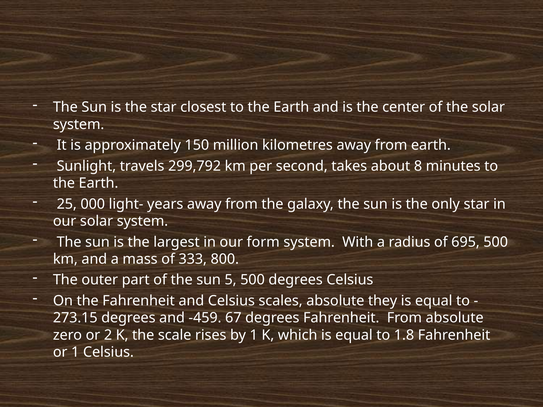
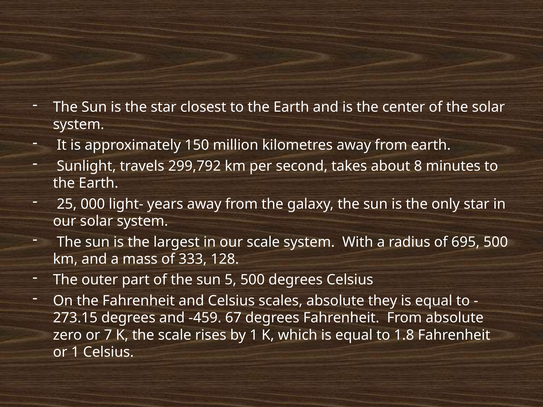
our form: form -> scale
800: 800 -> 128
2: 2 -> 7
